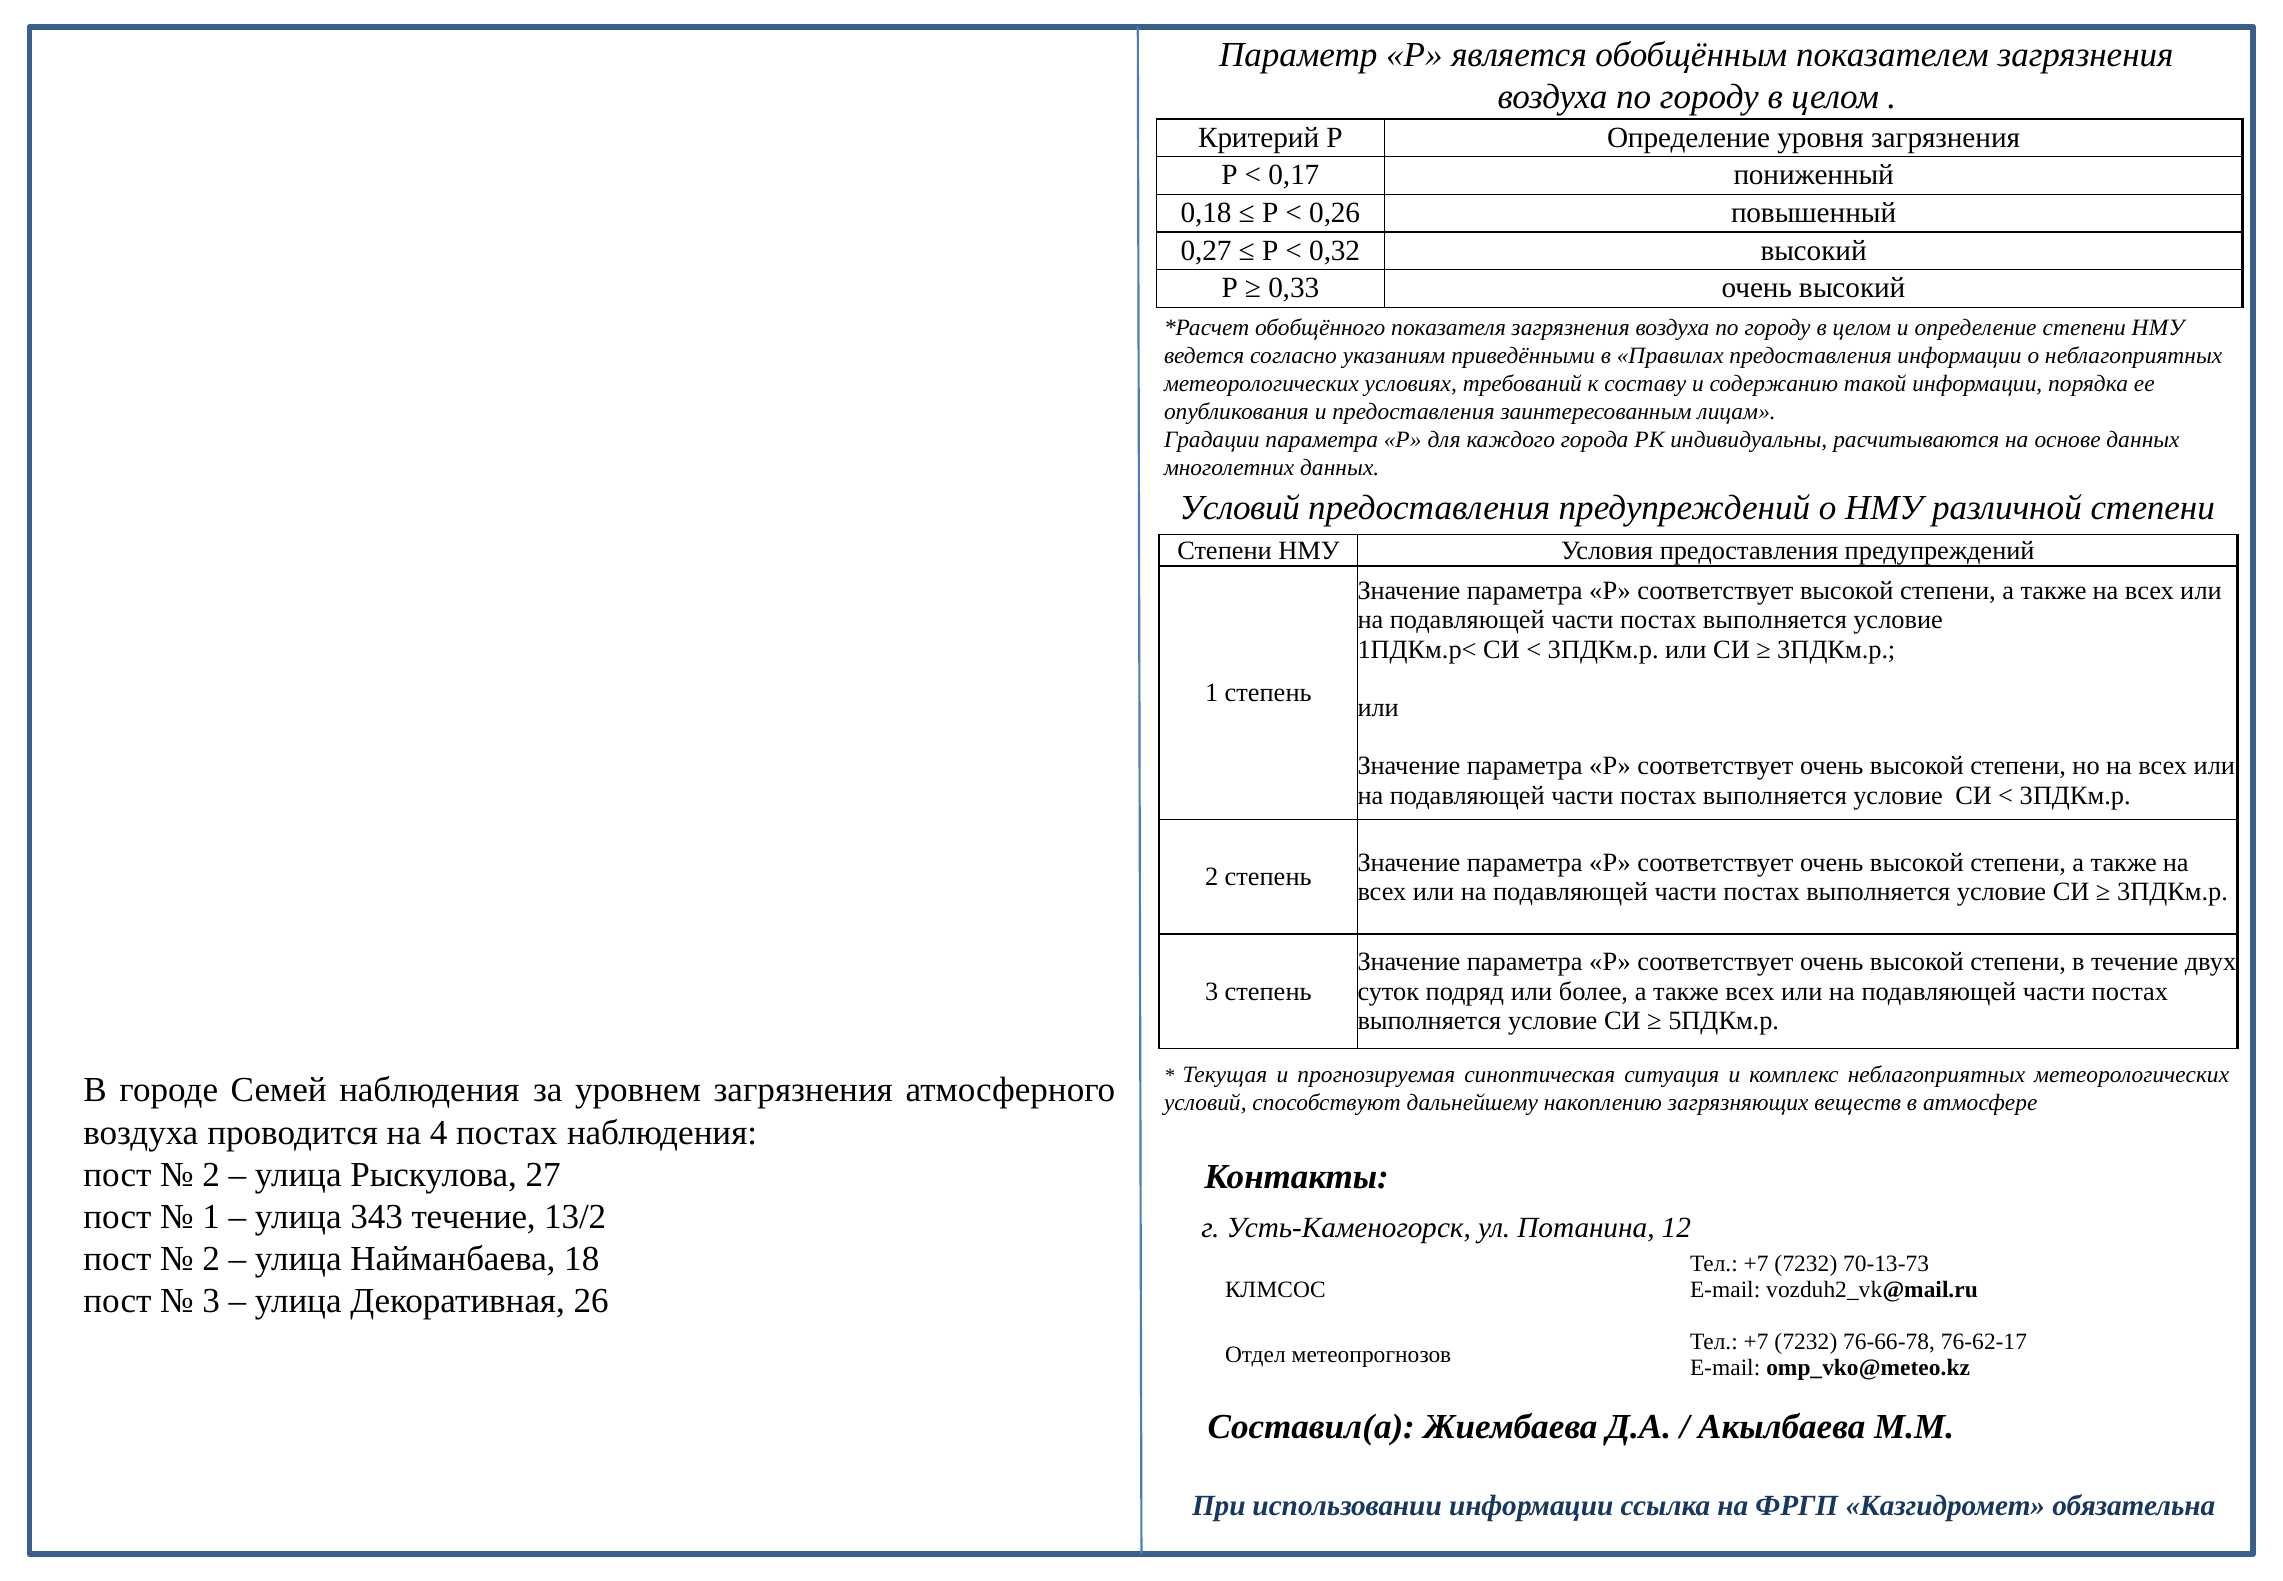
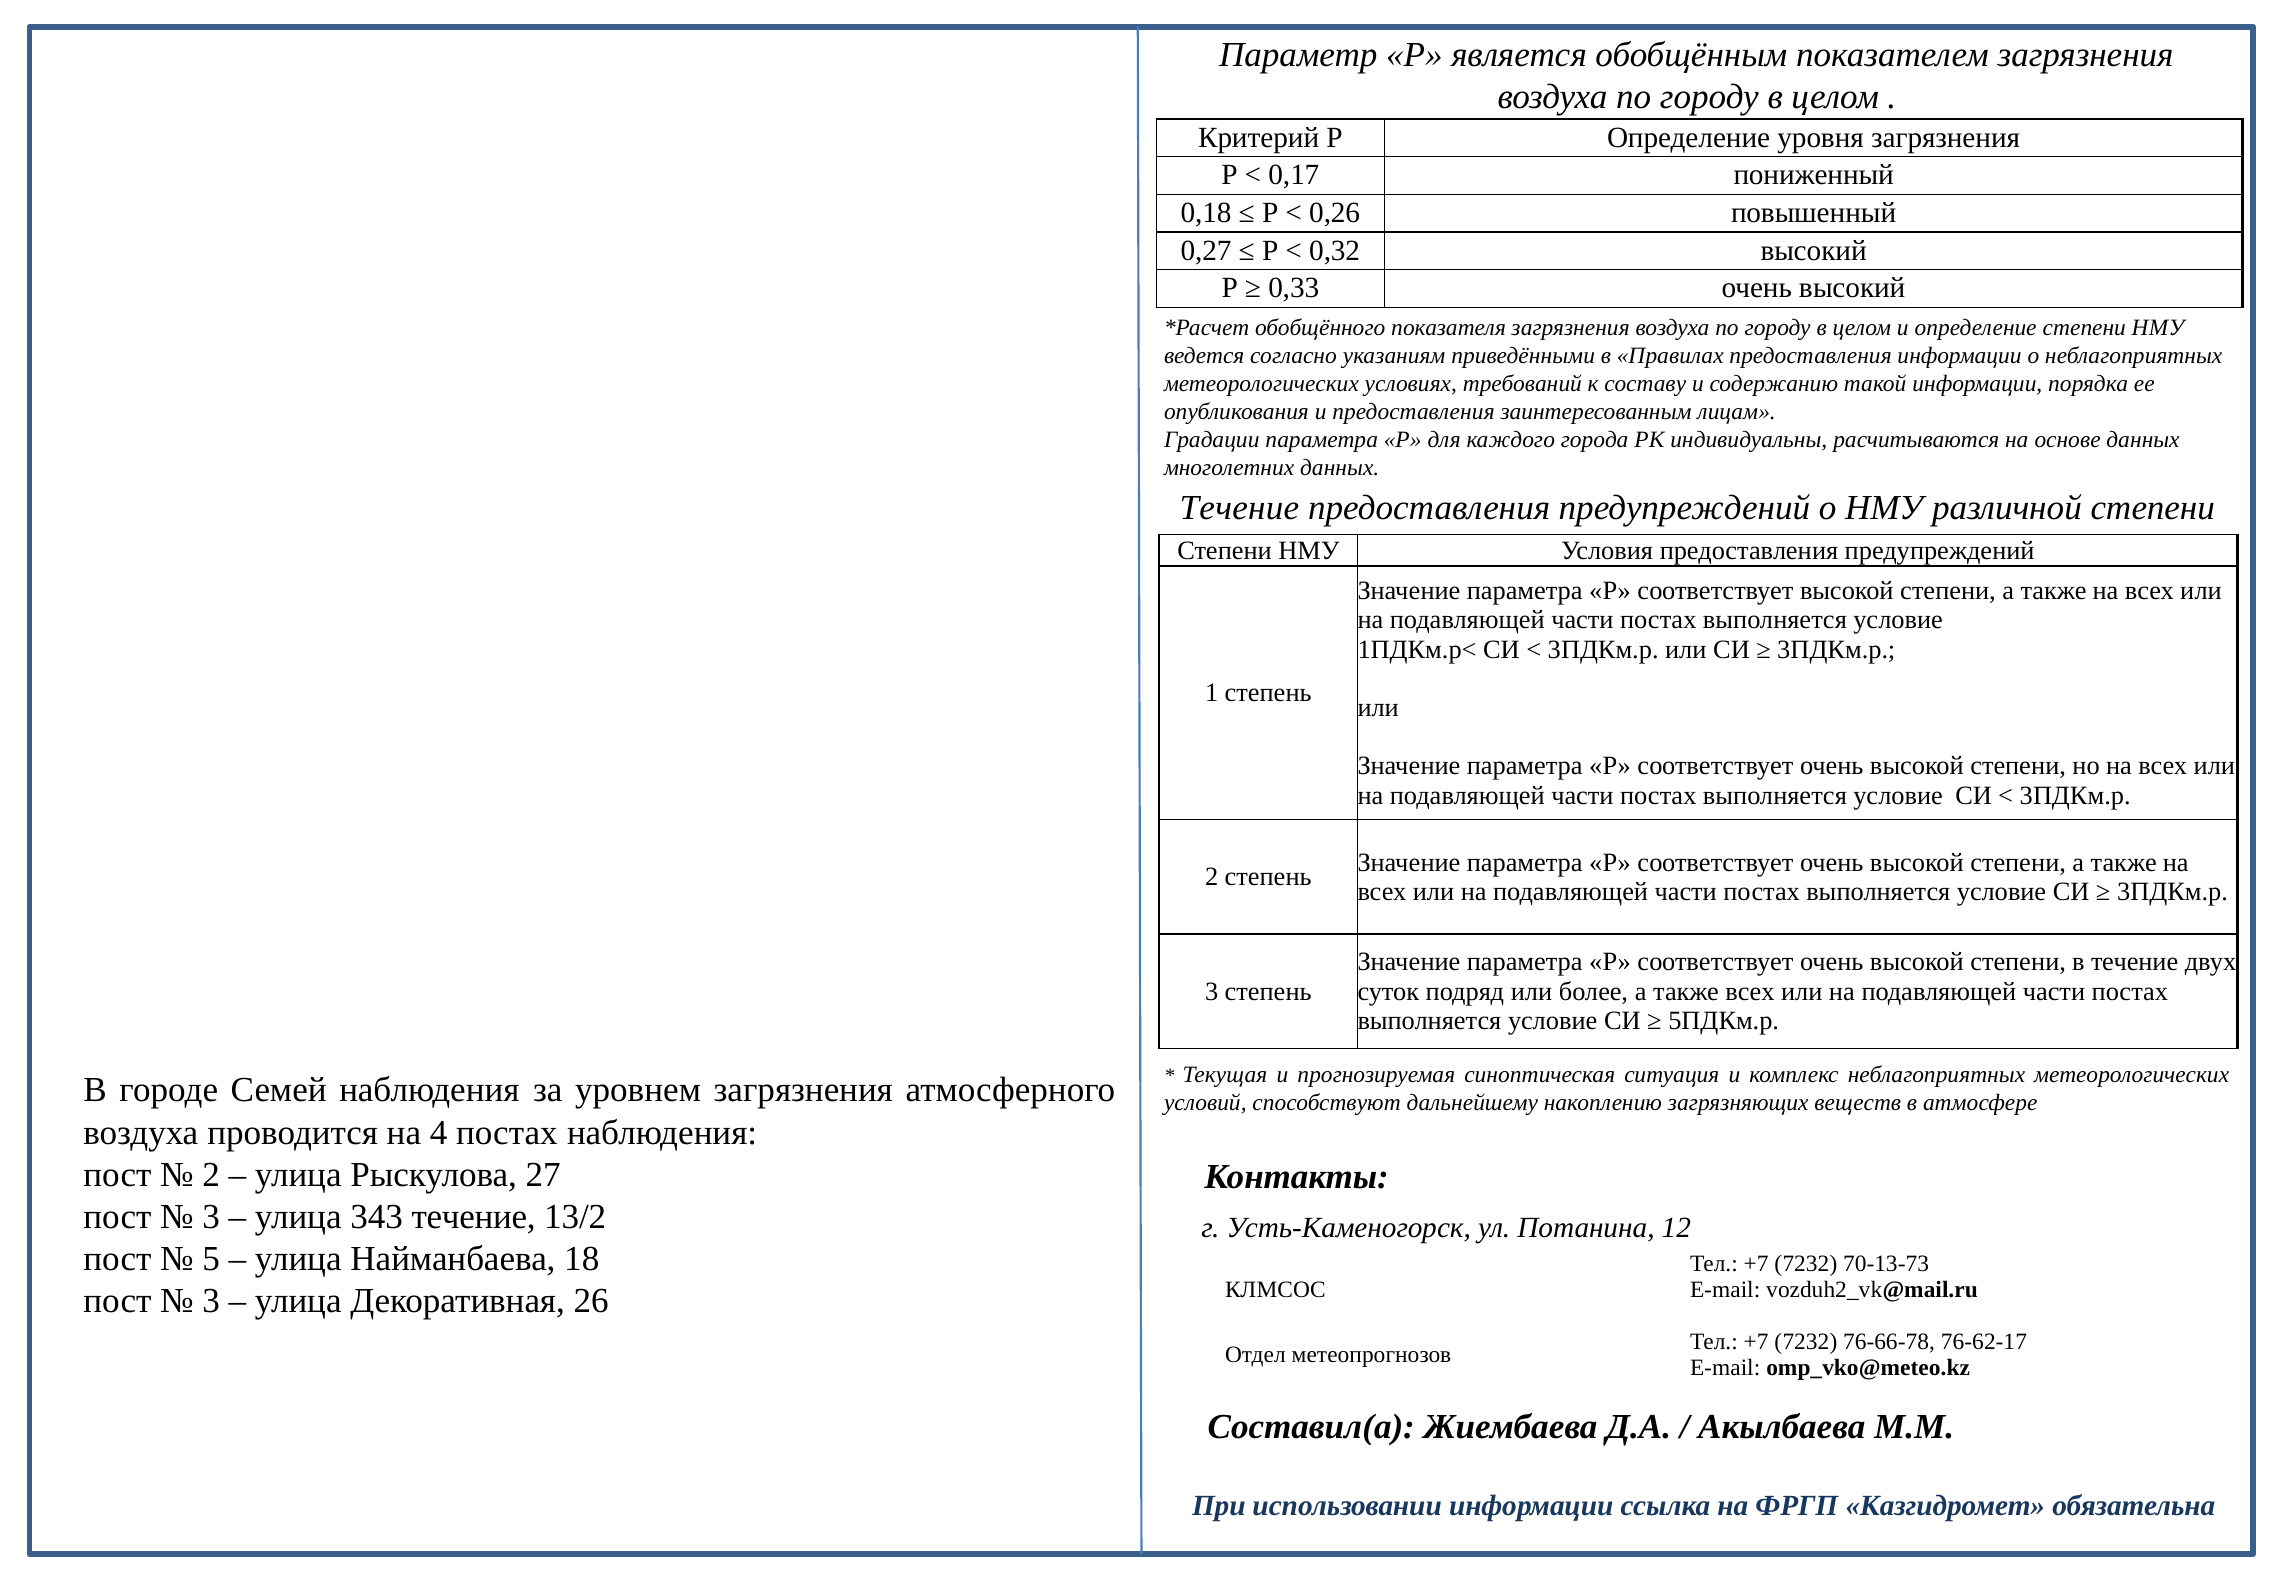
Условий at (1240, 508): Условий -> Течение
1 at (211, 1216): 1 -> 3
2 at (211, 1259): 2 -> 5
